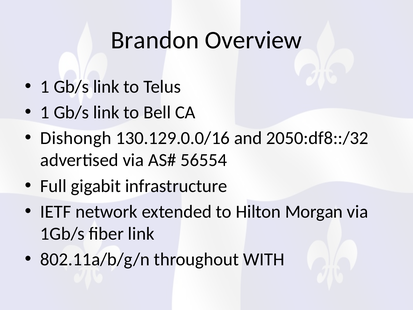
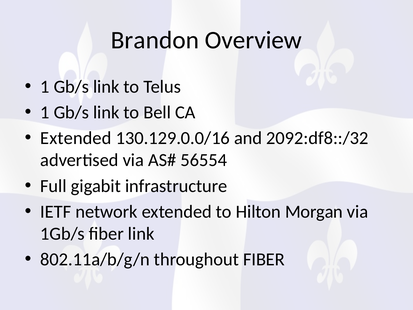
Dishongh at (76, 138): Dishongh -> Extended
2050:df8::/32: 2050:df8::/32 -> 2092:df8::/32
throughout WITH: WITH -> FIBER
